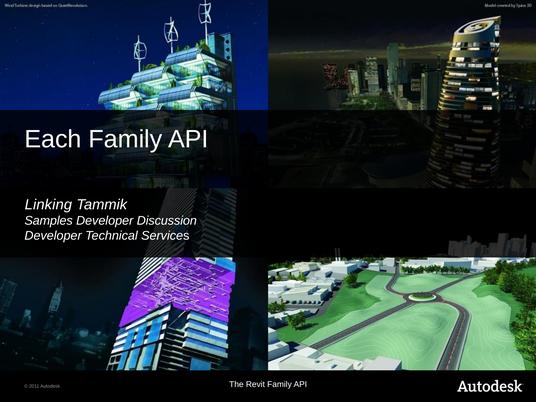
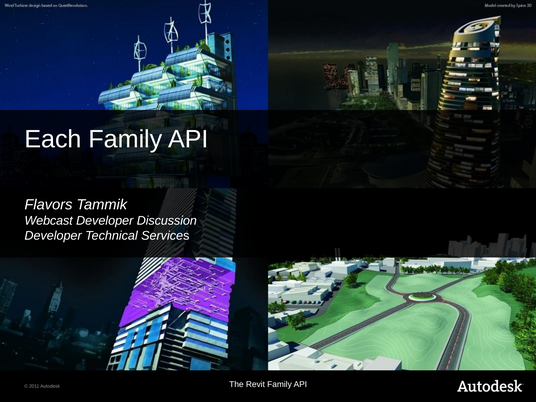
Linking: Linking -> Flavors
Samples: Samples -> Webcast
